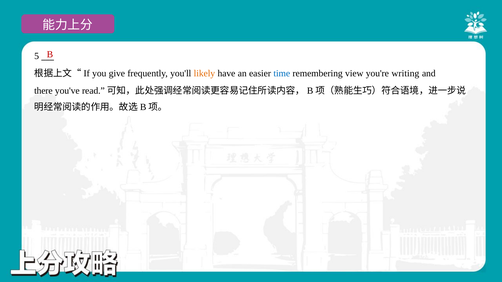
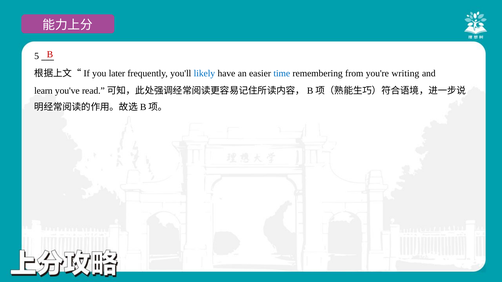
give: give -> later
likely colour: orange -> blue
view: view -> from
there: there -> learn
